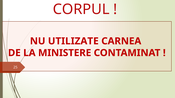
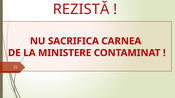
CORPUL: CORPUL -> REZISTĂ
UTILIZATE: UTILIZATE -> SACRIFICA
